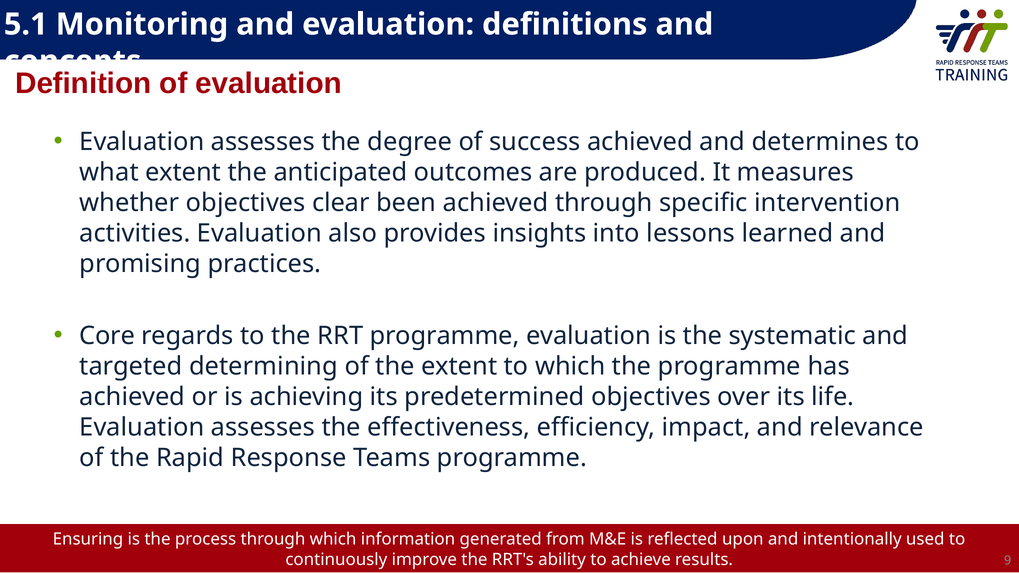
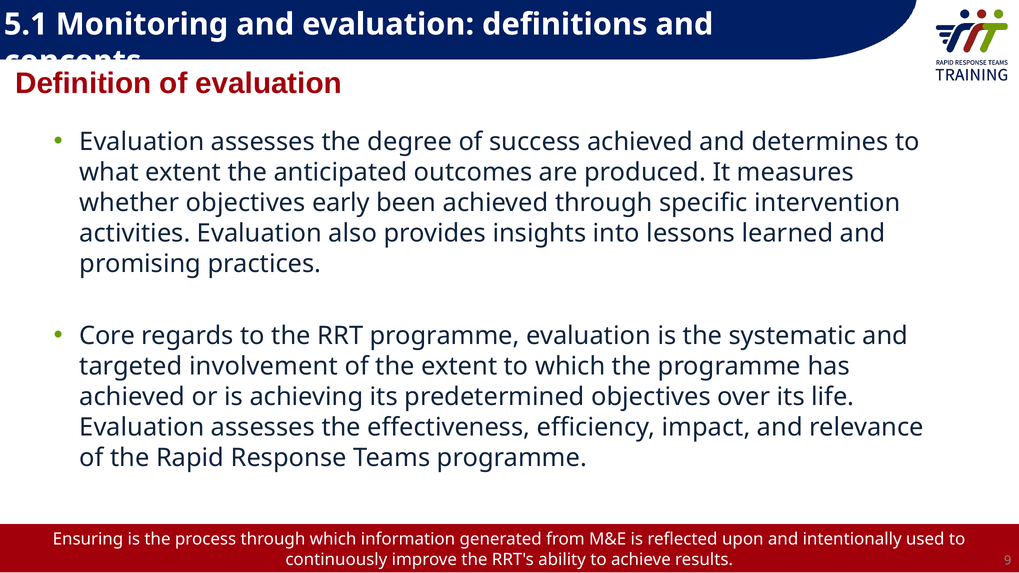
clear: clear -> early
determining: determining -> involvement
